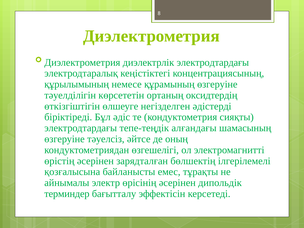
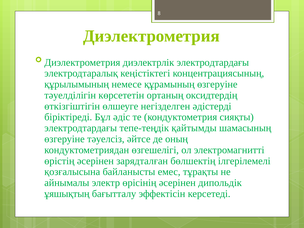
алғандағы: алғандағы -> қайтымды
терминдер: терминдер -> ұяшықтың
